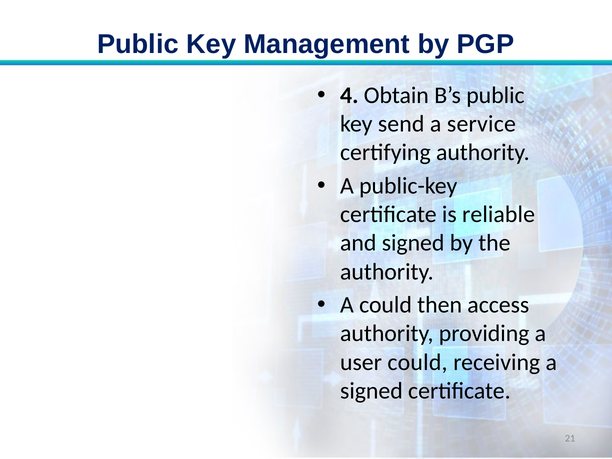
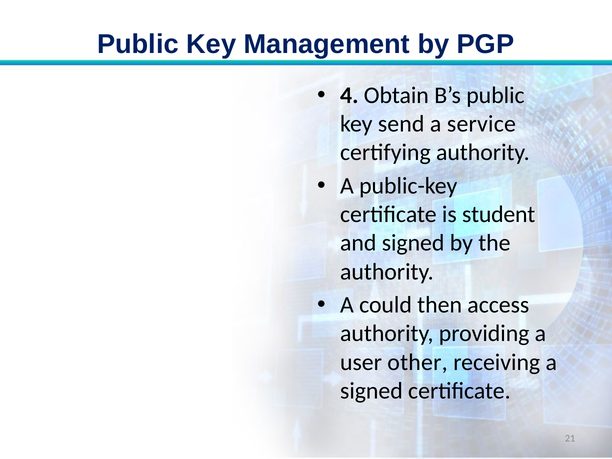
reliable: reliable -> student
user could: could -> other
